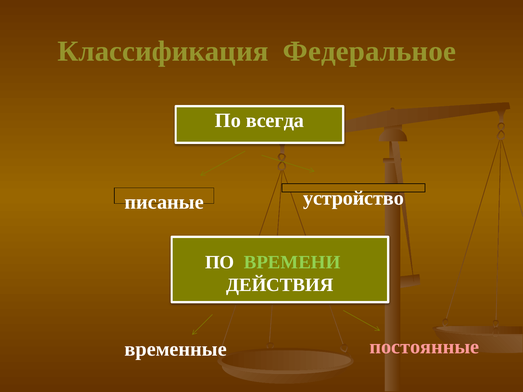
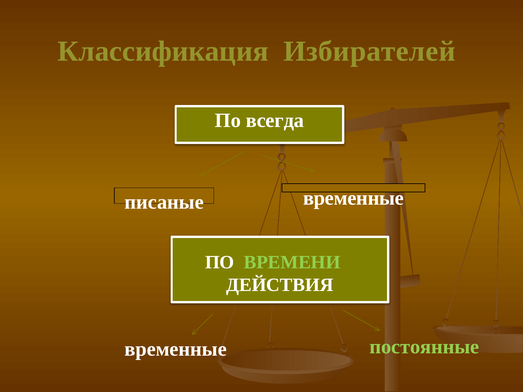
Федеральное: Федеральное -> Избирателей
писаные устройство: устройство -> временные
постоянные colour: pink -> light green
